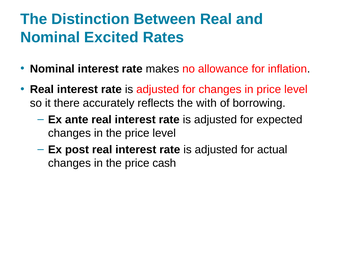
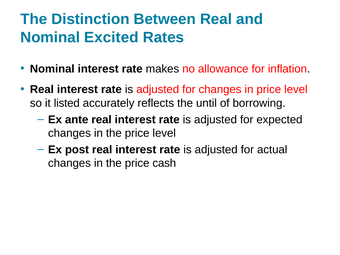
there: there -> listed
with: with -> until
